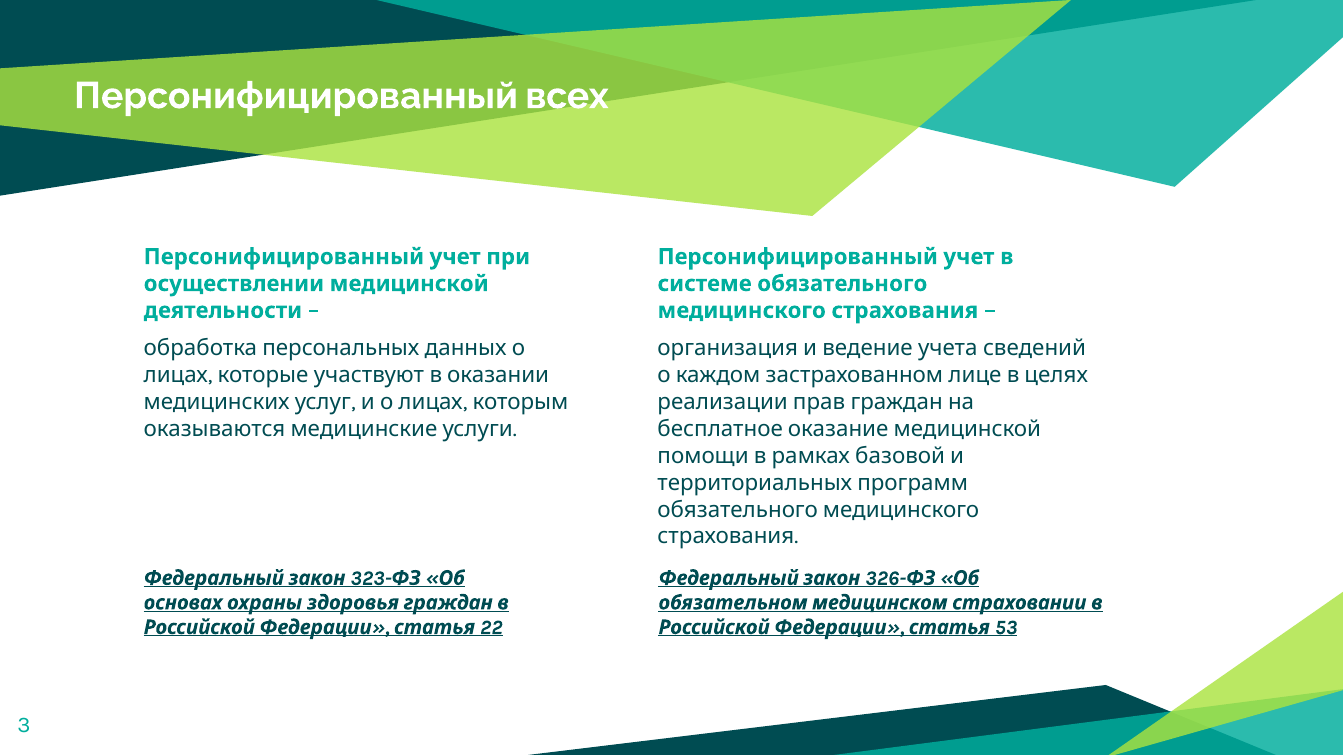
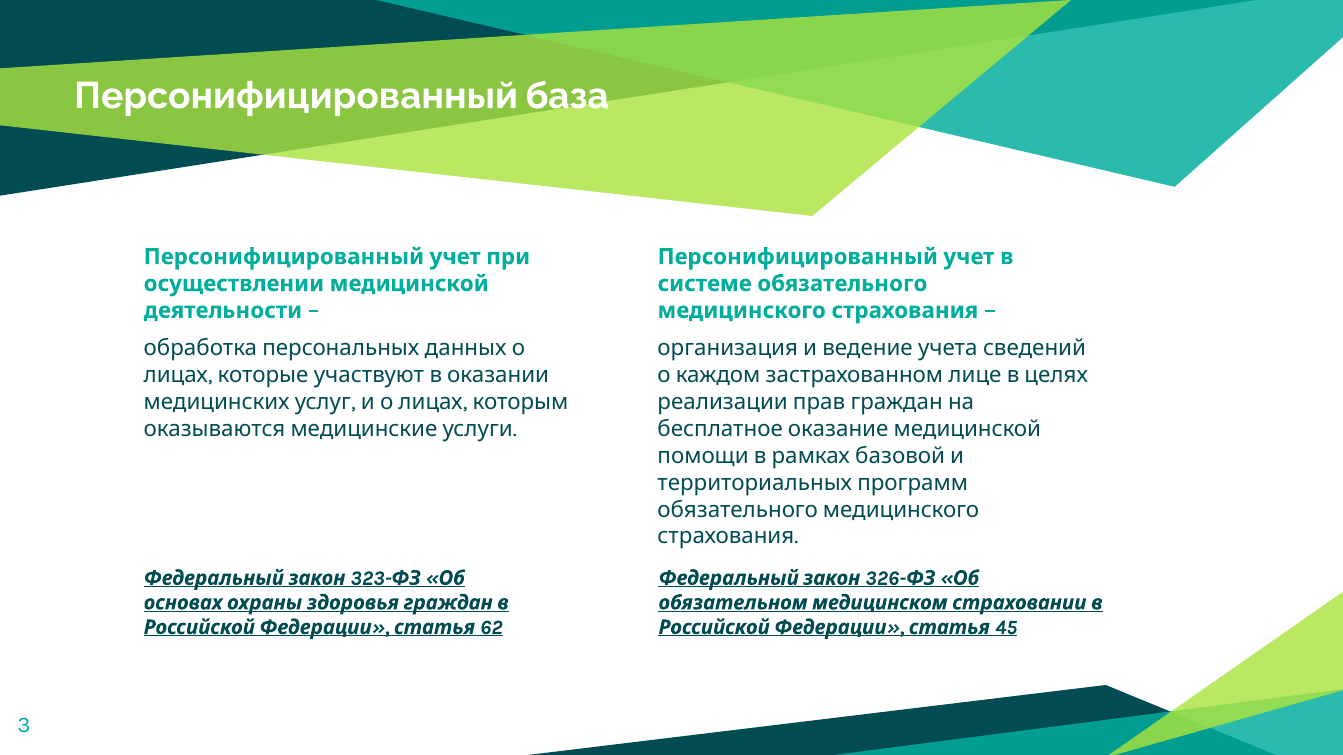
всех: всех -> база
22: 22 -> 62
53: 53 -> 45
